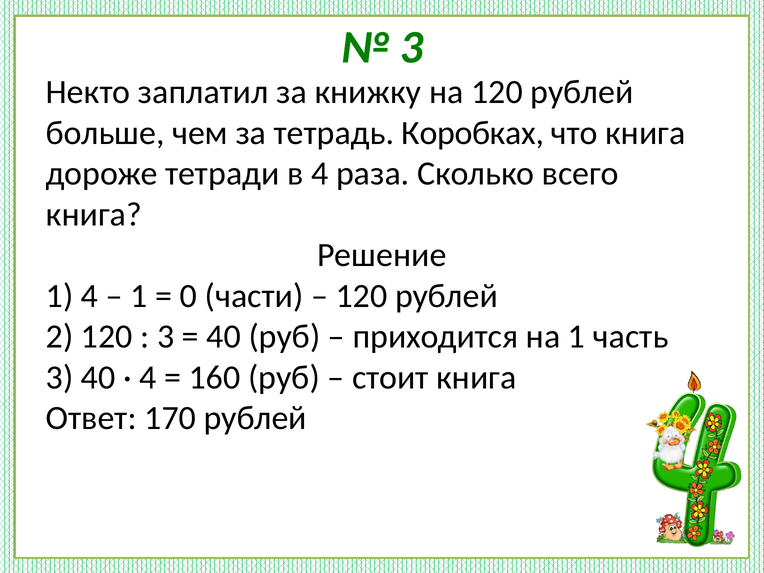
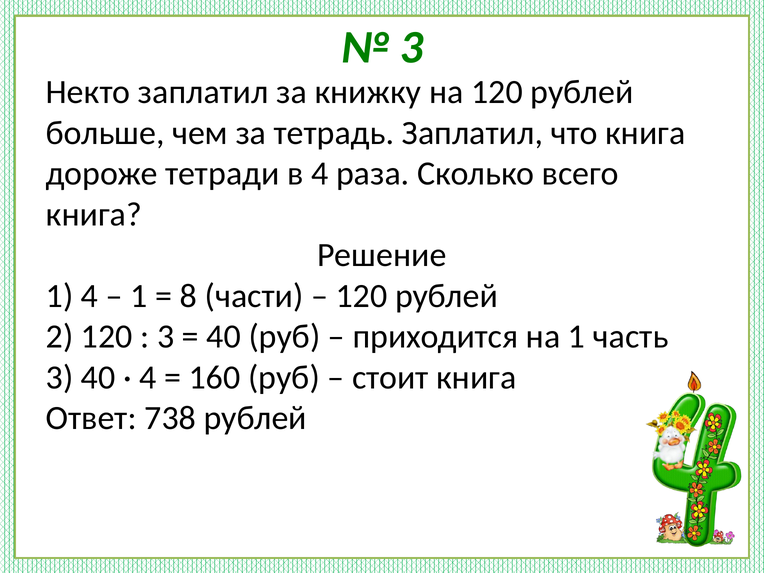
тетрадь Коробках: Коробках -> Заплатил
0: 0 -> 8
170: 170 -> 738
